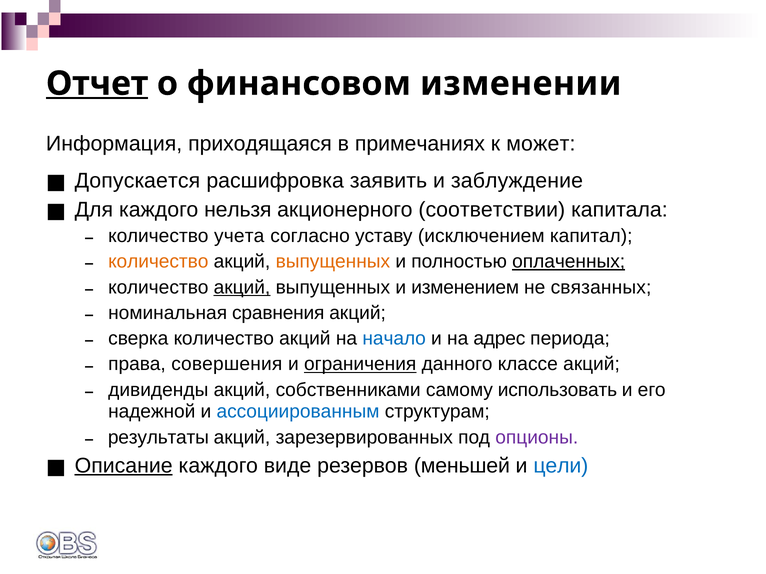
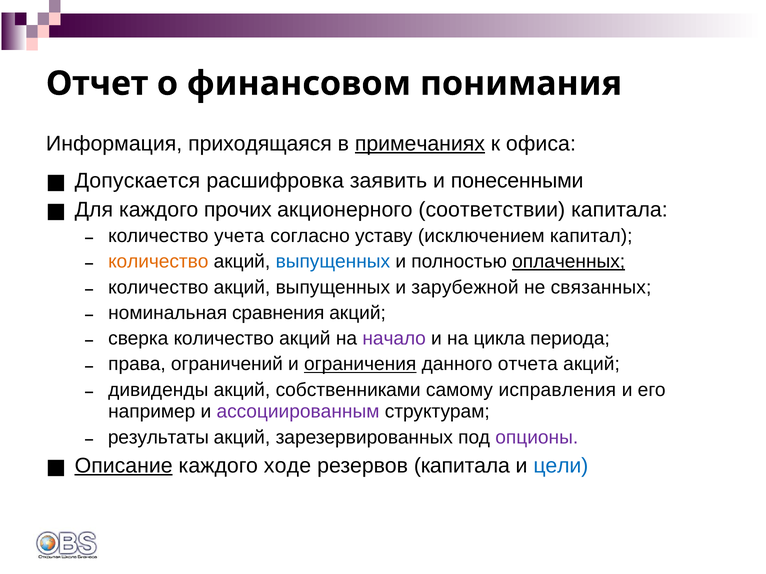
Отчет underline: present -> none
изменении: изменении -> понимания
примечаниях underline: none -> present
может: может -> офиса
заблуждение: заблуждение -> понесенными
нельзя: нельзя -> прочих
выпущенных at (333, 262) colour: orange -> blue
акций at (242, 287) underline: present -> none
изменением: изменением -> зарубежной
начало colour: blue -> purple
адрес: адрес -> цикла
совершения: совершения -> ограничений
классе: классе -> отчета
использовать: использовать -> исправления
надежной: надежной -> например
ассоциированным colour: blue -> purple
виде: виде -> ходе
резервов меньшей: меньшей -> капитала
